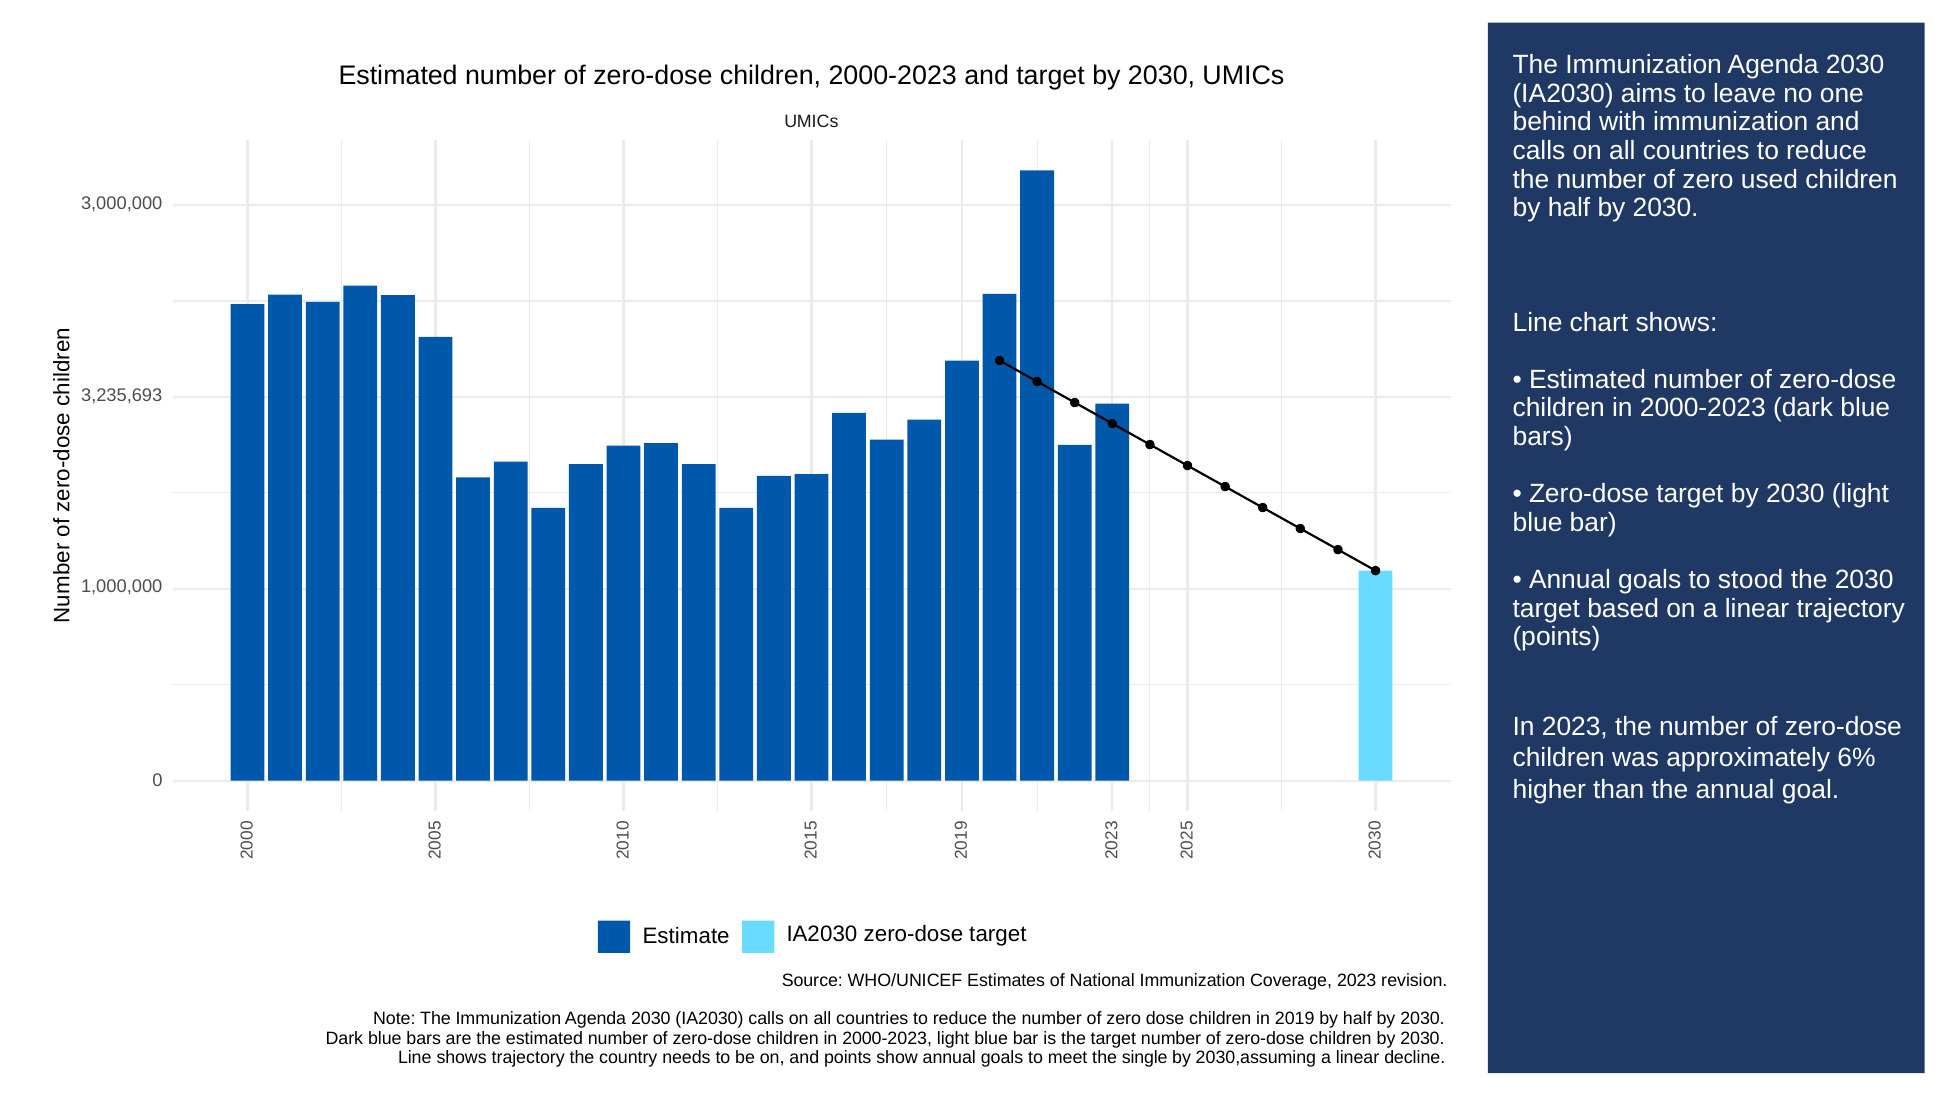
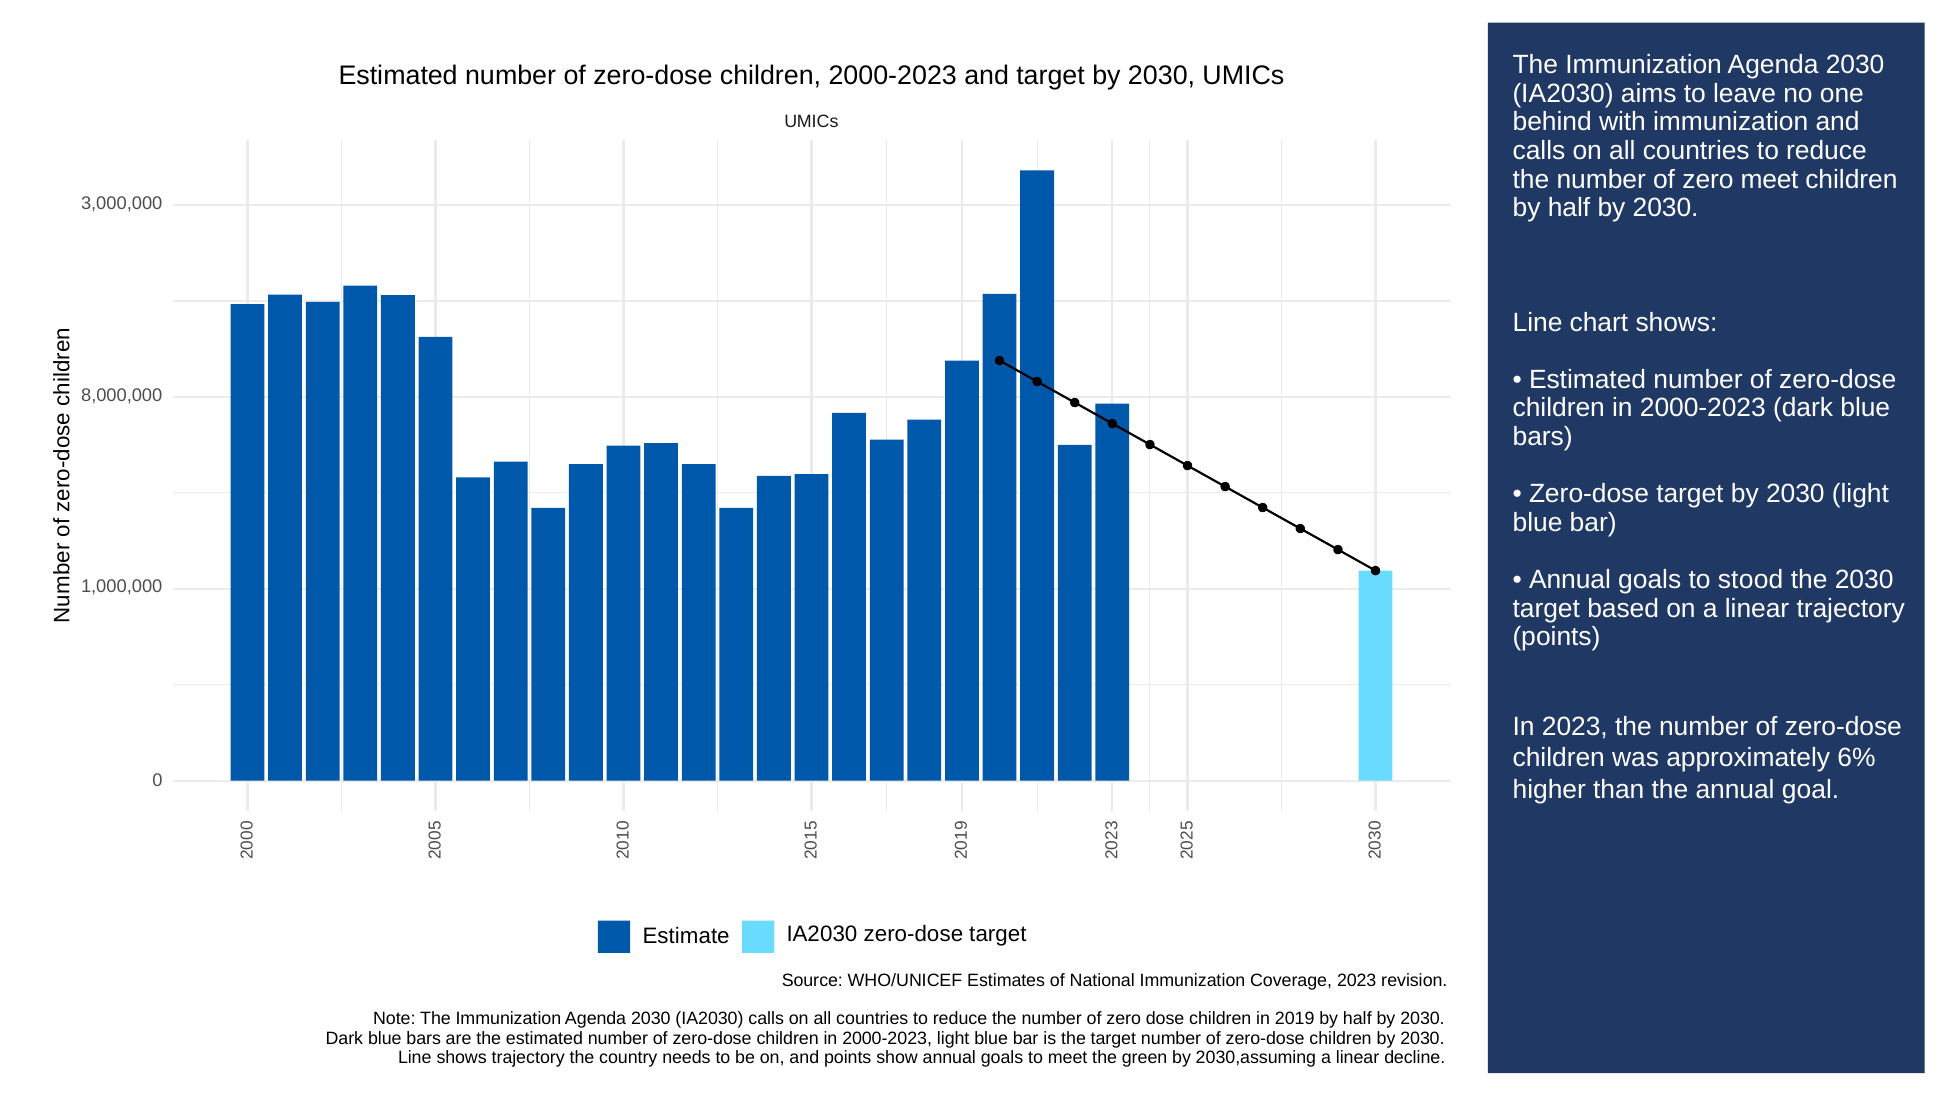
zero used: used -> meet
3,235,693: 3,235,693 -> 8,000,000
single: single -> green
